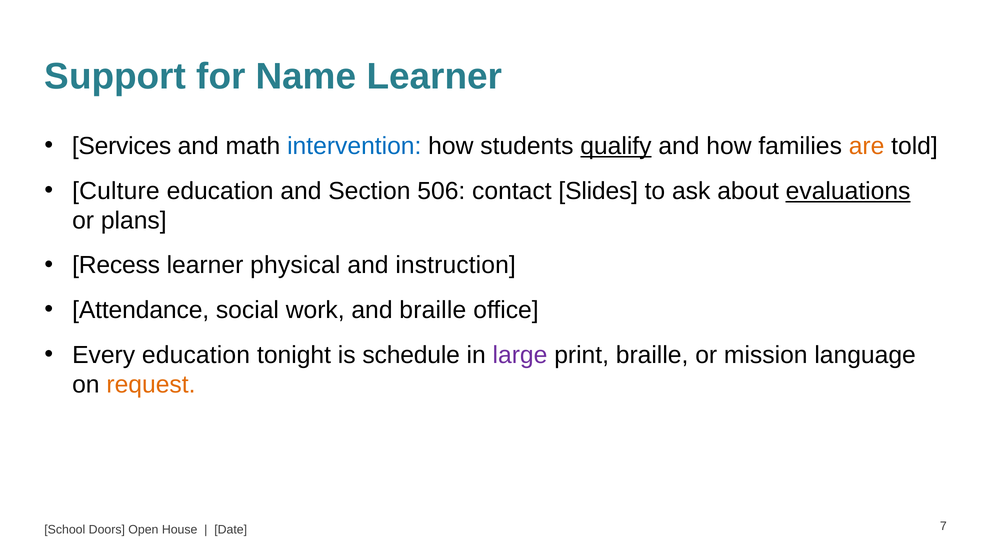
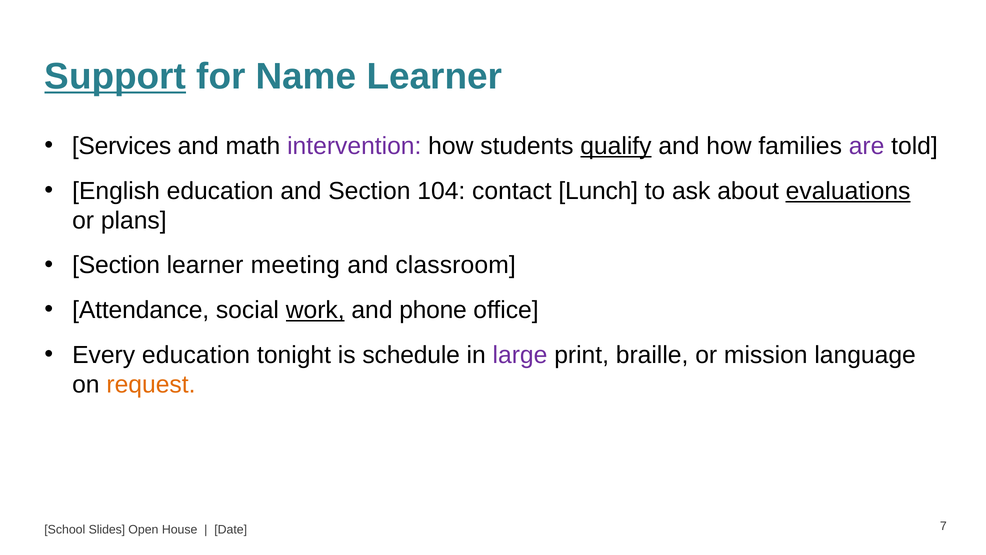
Support underline: none -> present
intervention colour: blue -> purple
are colour: orange -> purple
Culture: Culture -> English
506: 506 -> 104
Slides: Slides -> Lunch
Recess at (116, 265): Recess -> Section
physical: physical -> meeting
instruction: instruction -> classroom
work underline: none -> present
and braille: braille -> phone
Doors: Doors -> Slides
